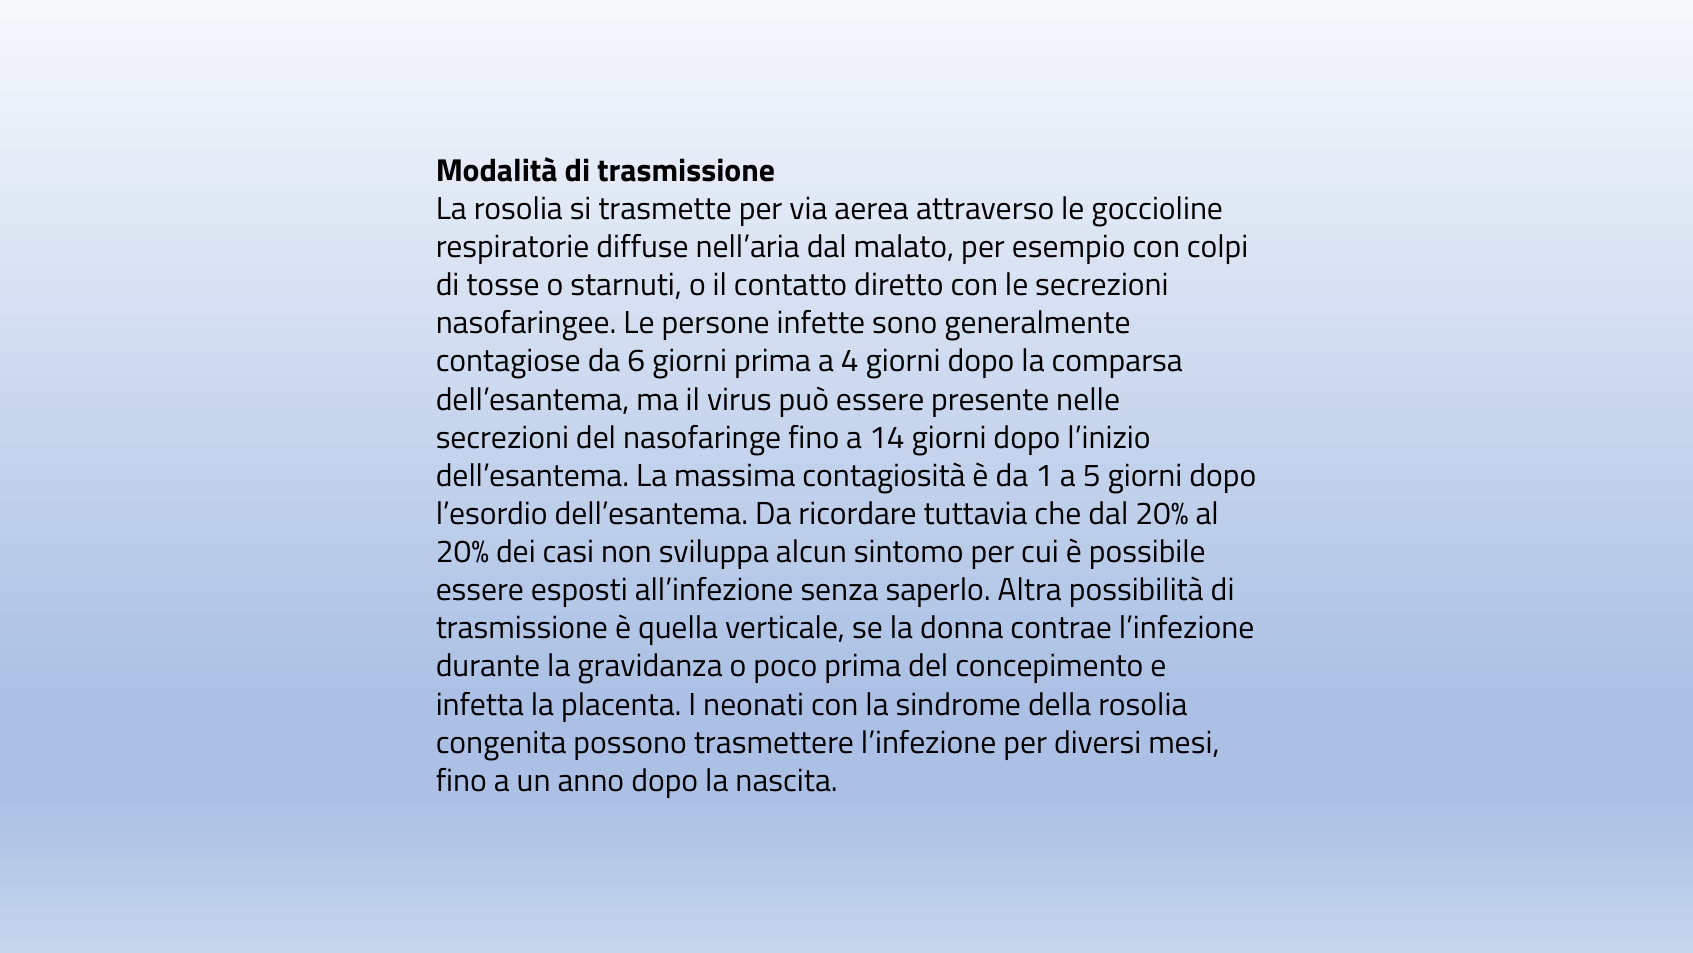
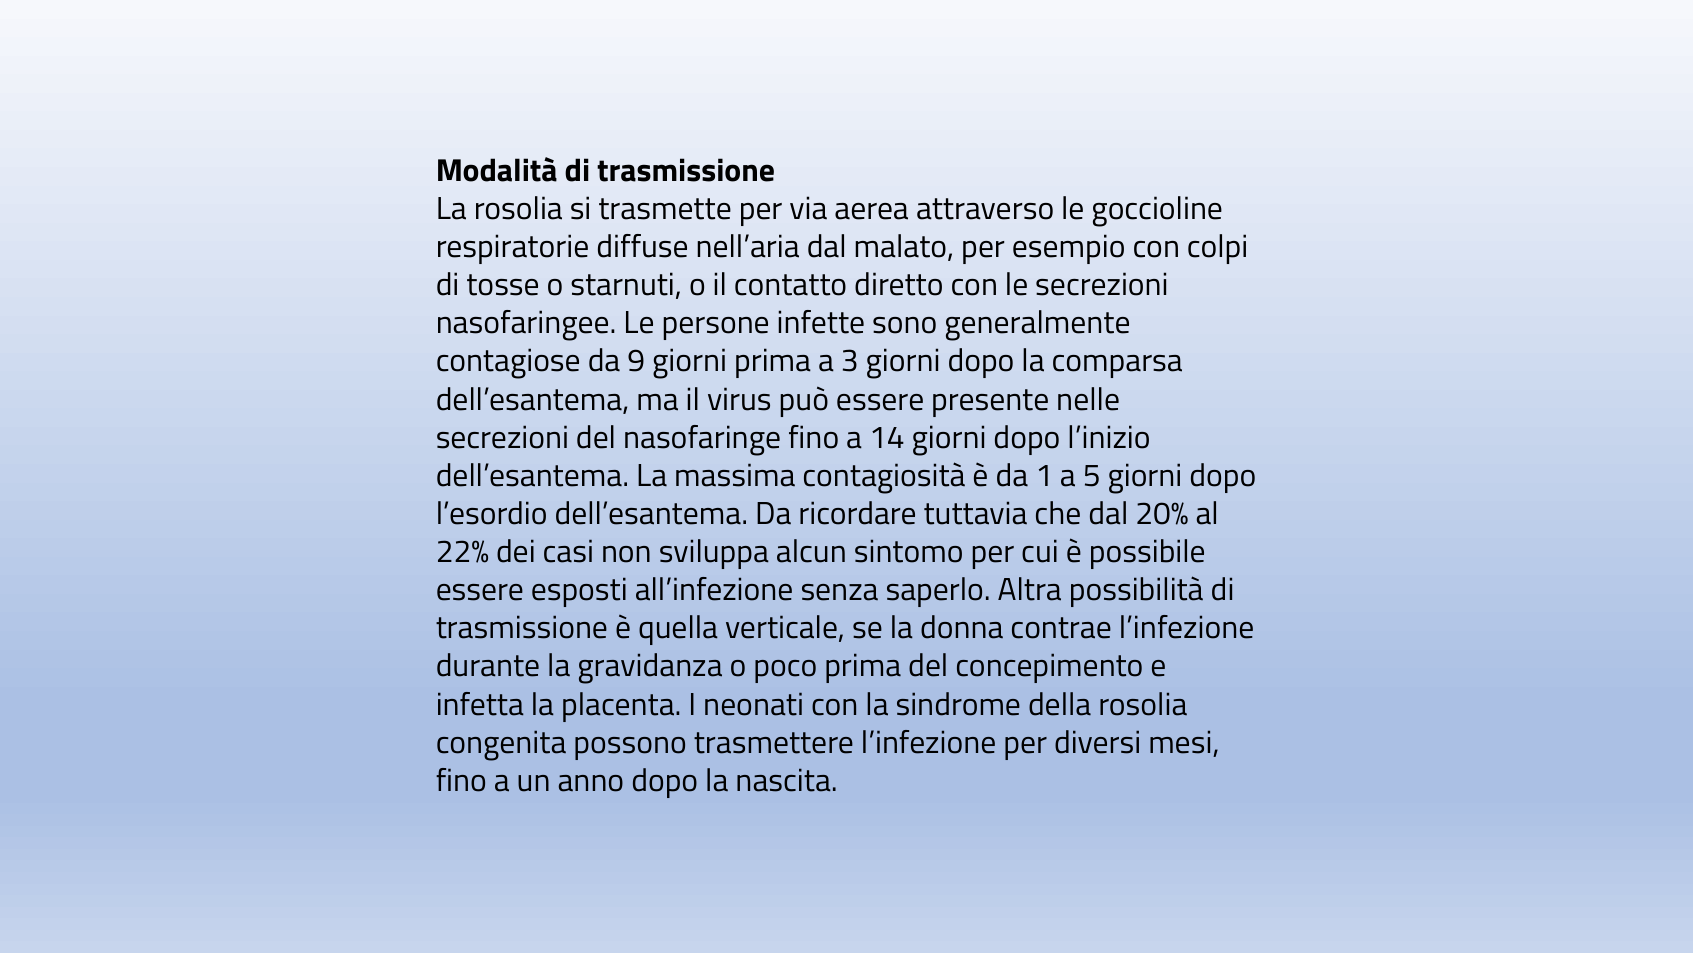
6: 6 -> 9
4: 4 -> 3
20% at (462, 552): 20% -> 22%
